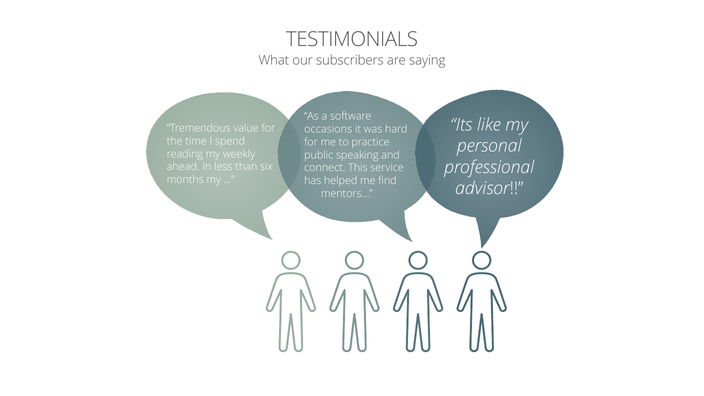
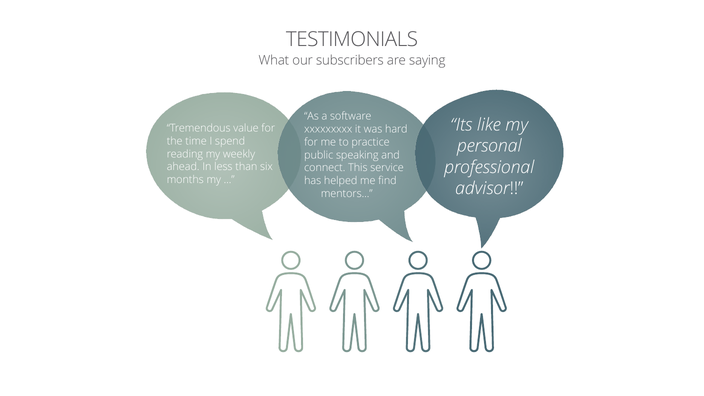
occasions: occasions -> xxxxxxxxx
